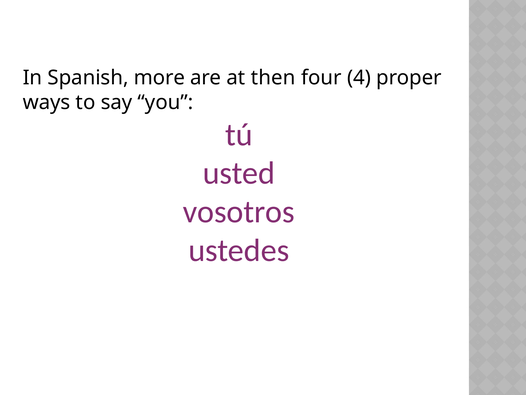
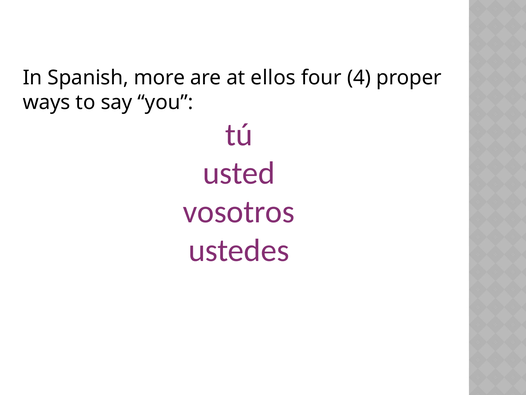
then: then -> ellos
